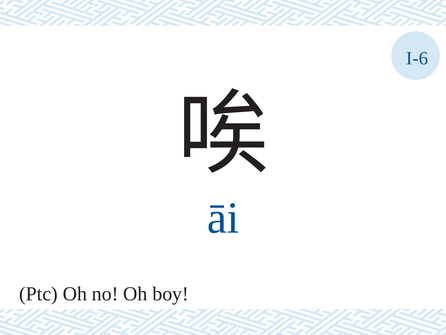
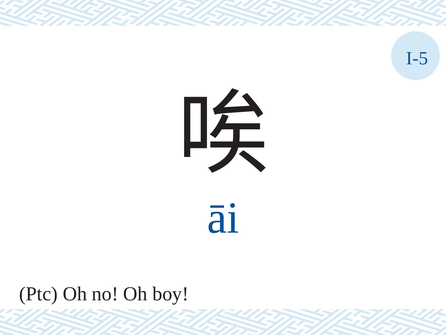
I-6: I-6 -> I-5
